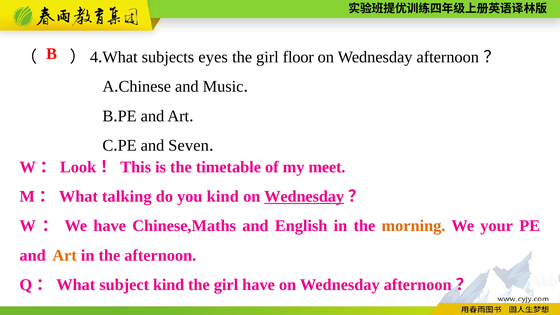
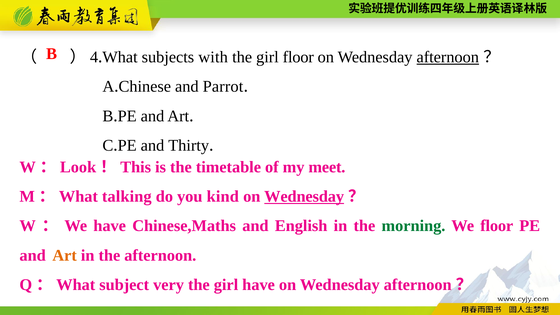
eyes: eyes -> with
afternoon at (448, 57) underline: none -> present
Music: Music -> Parrot
Seven: Seven -> Thirty
morning colour: orange -> green
We your: your -> floor
subject kind: kind -> very
